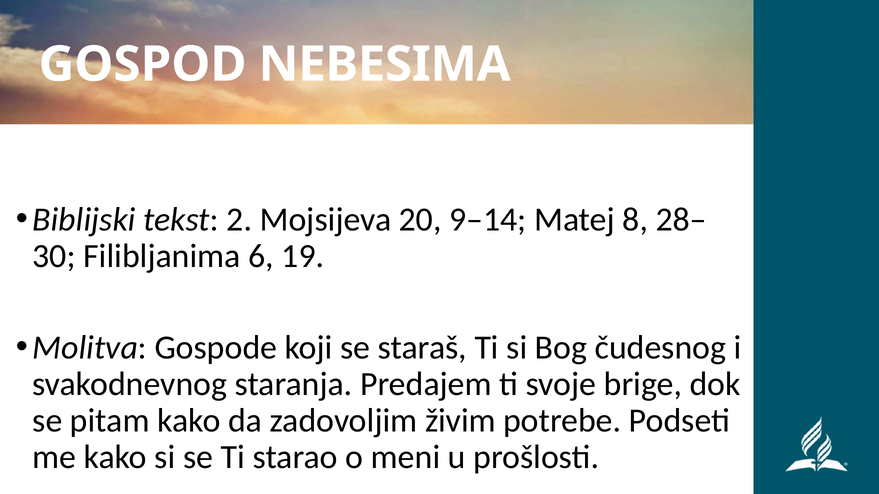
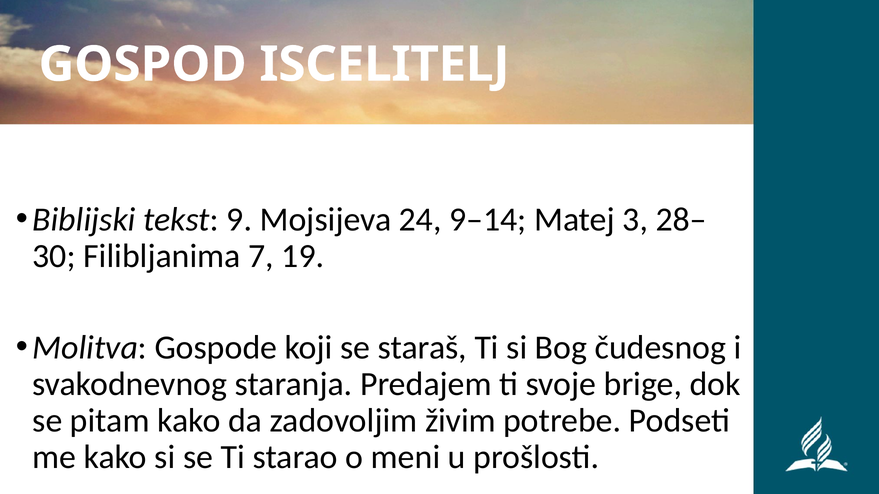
NEBESIMA: NEBESIMA -> ISCELITELJ
2: 2 -> 9
20: 20 -> 24
8: 8 -> 3
6: 6 -> 7
